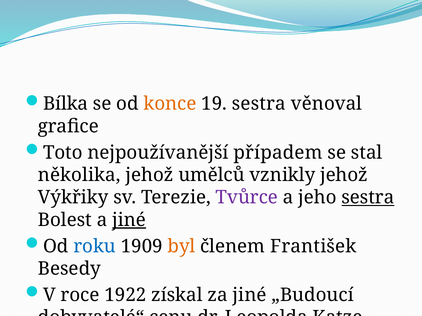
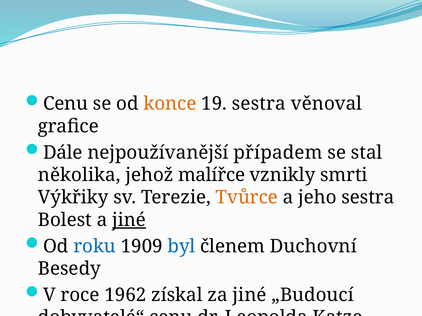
Bílka at (66, 104): Bílka -> Cenu
Toto: Toto -> Dále
umělců: umělců -> malířce
vznikly jehož: jehož -> smrti
Tvůrce colour: purple -> orange
sestra at (368, 198) underline: present -> none
byl colour: orange -> blue
František: František -> Duchovní
1922: 1922 -> 1962
